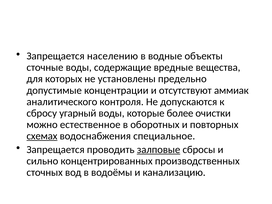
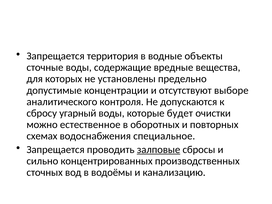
населению: населению -> территория
аммиак: аммиак -> выборе
более: более -> будет
схемах underline: present -> none
